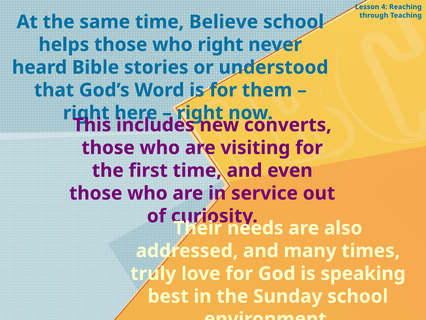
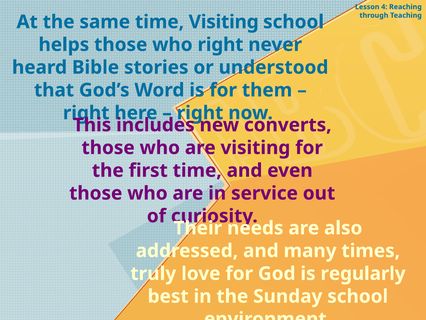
time Believe: Believe -> Visiting
speaking: speaking -> regularly
